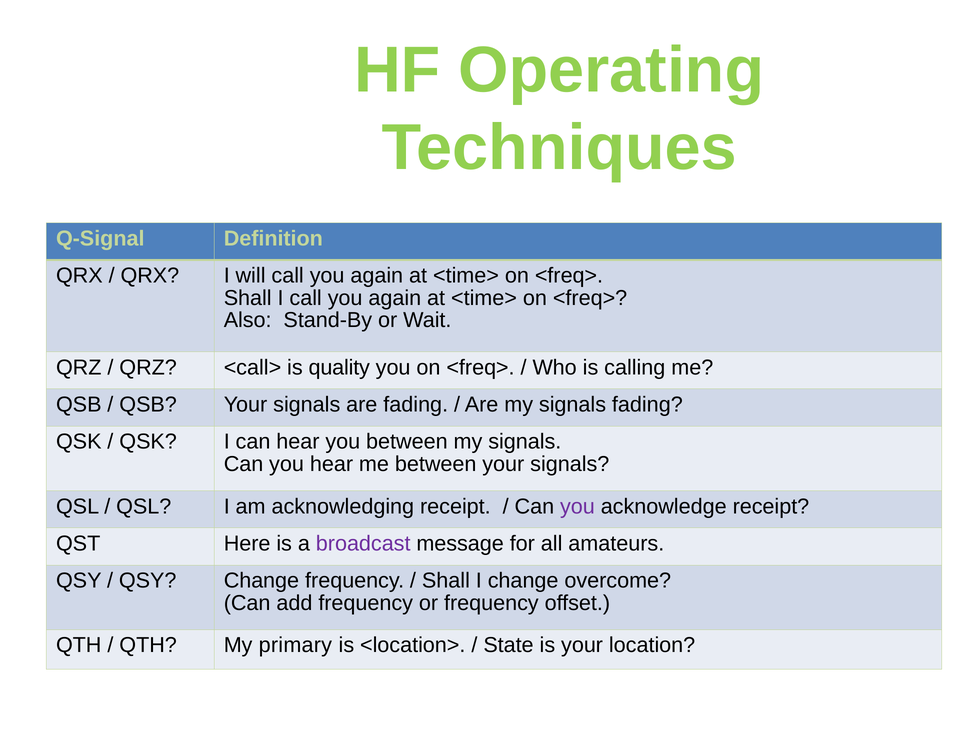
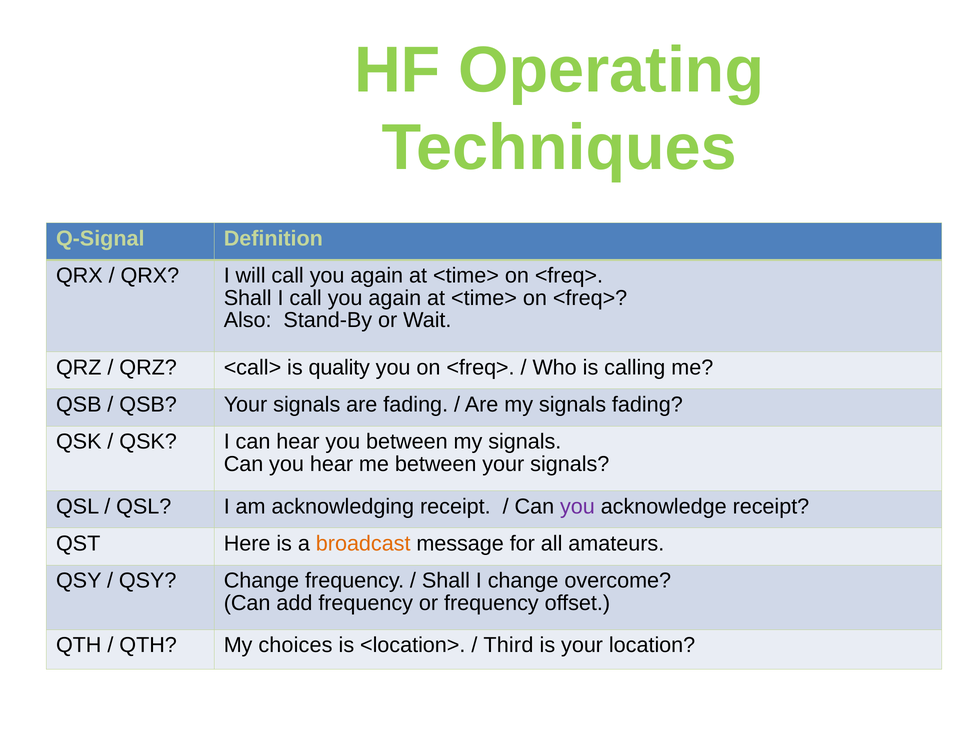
broadcast colour: purple -> orange
primary: primary -> choices
State: State -> Third
